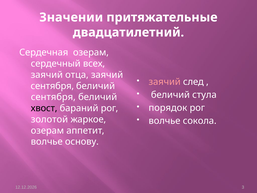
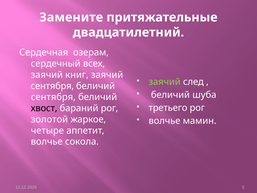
Значении: Значении -> Замените
отца: отца -> книг
заячий at (165, 82) colour: pink -> light green
стула: стула -> шуба
порядок: порядок -> третьего
сокола: сокола -> мамин
озерам at (47, 130): озерам -> четыре
основу: основу -> сокола
